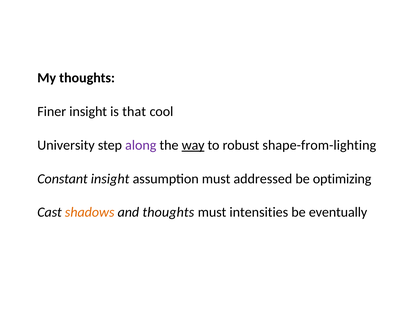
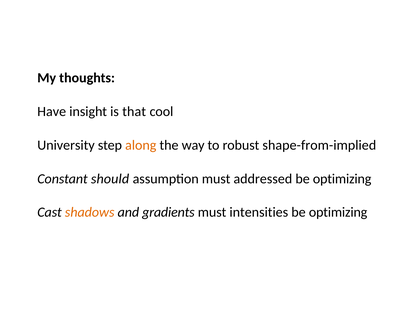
Finer: Finer -> Have
along colour: purple -> orange
way underline: present -> none
shape-from-lighting: shape-from-lighting -> shape-from-implied
Constant insight: insight -> should
and thoughts: thoughts -> gradients
eventually at (338, 212): eventually -> optimizing
